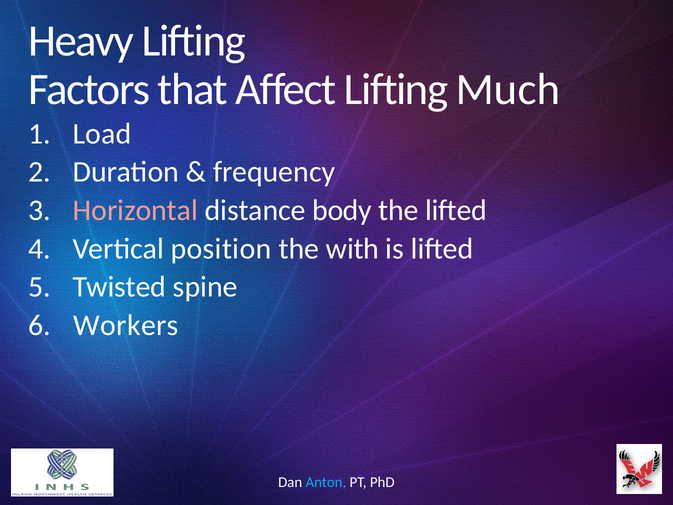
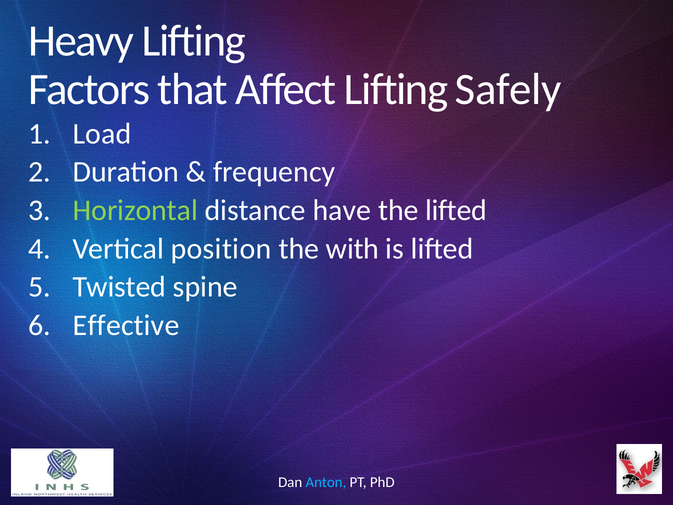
Much: Much -> Safely
Horizontal colour: pink -> light green
body: body -> have
Workers: Workers -> Effective
